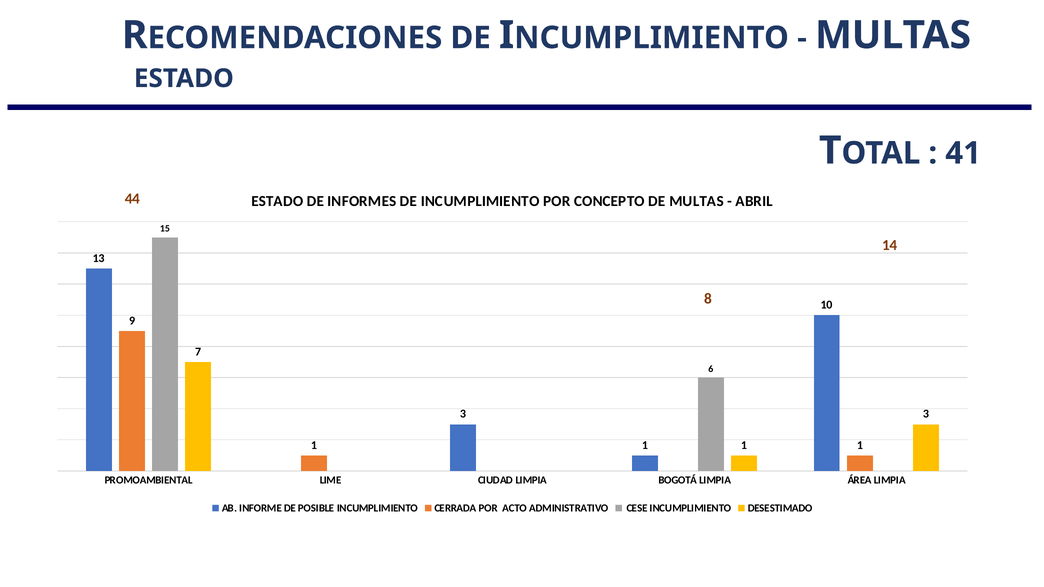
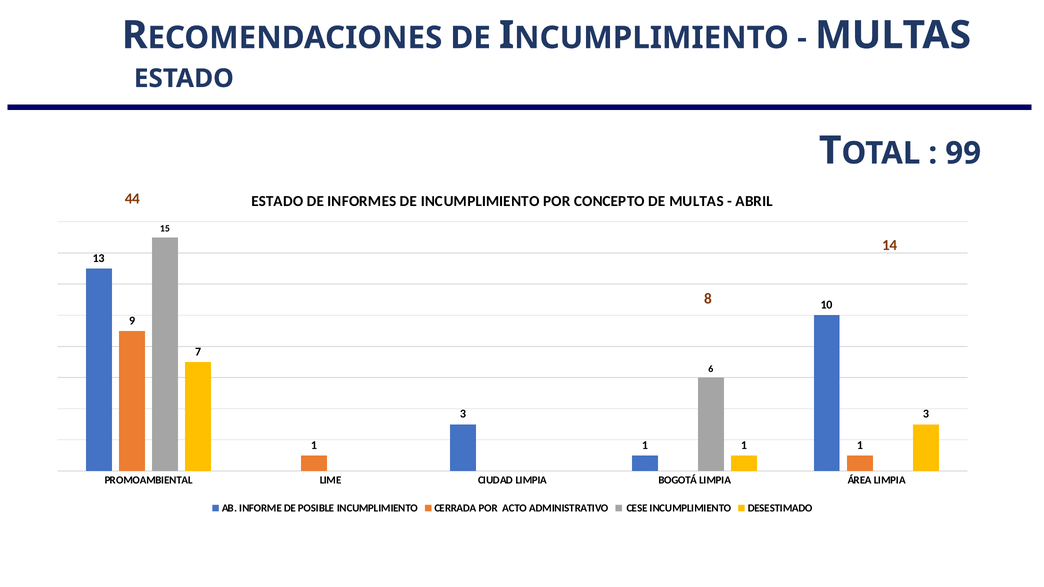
41: 41 -> 99
